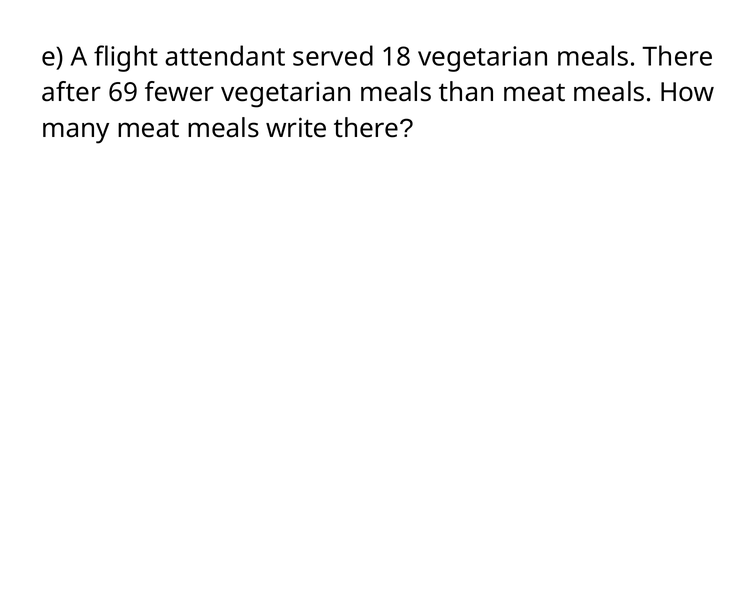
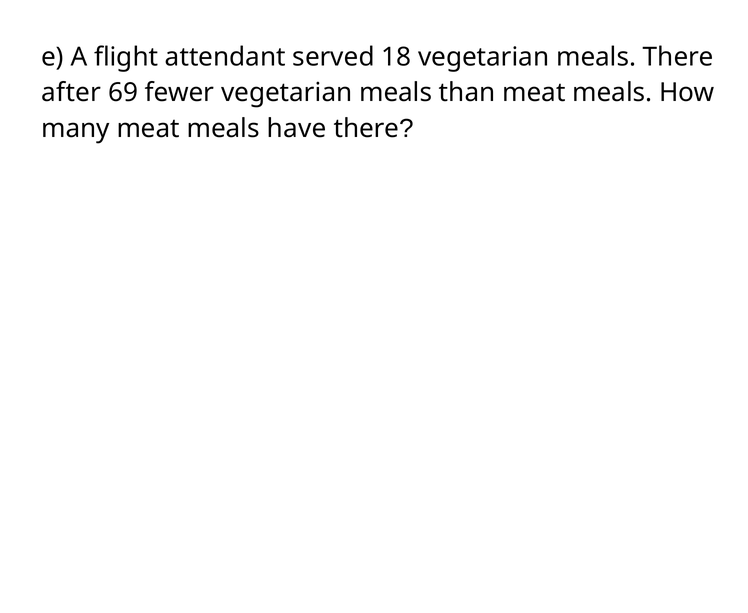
write: write -> have
